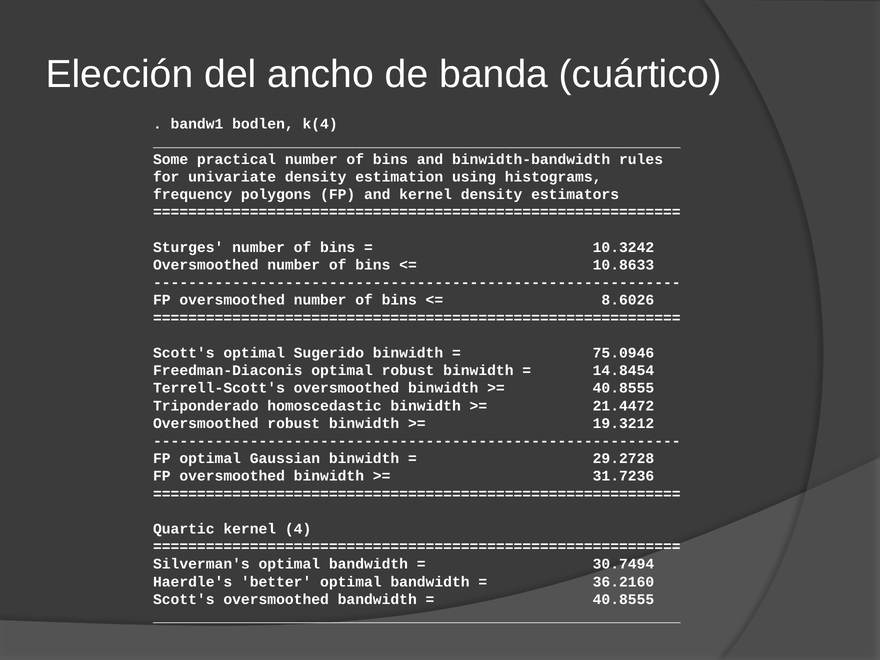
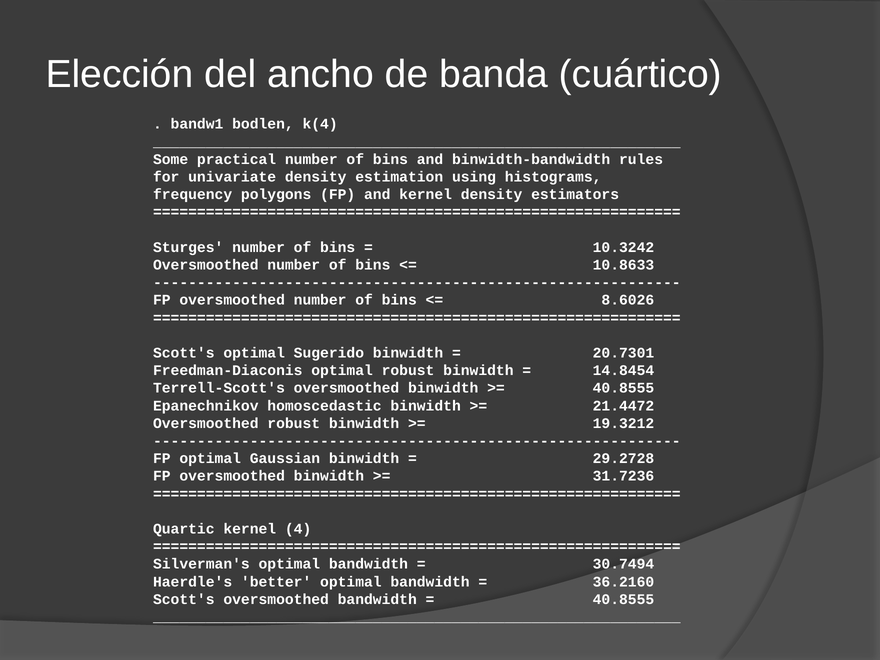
75.0946: 75.0946 -> 20.7301
Triponderado: Triponderado -> Epanechnikov
